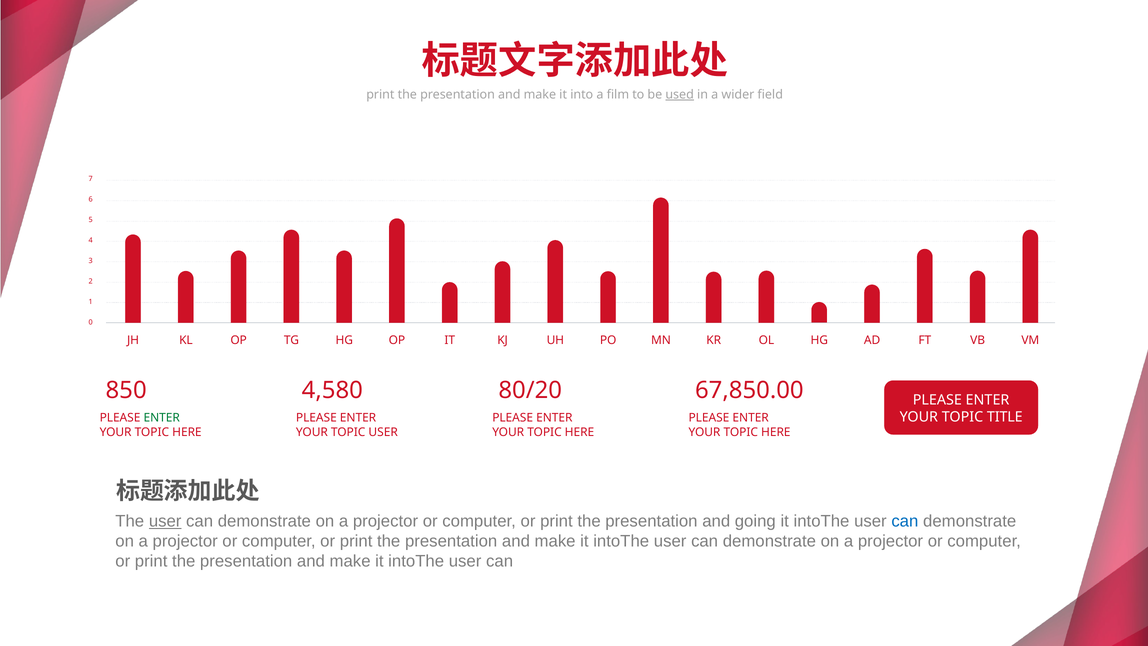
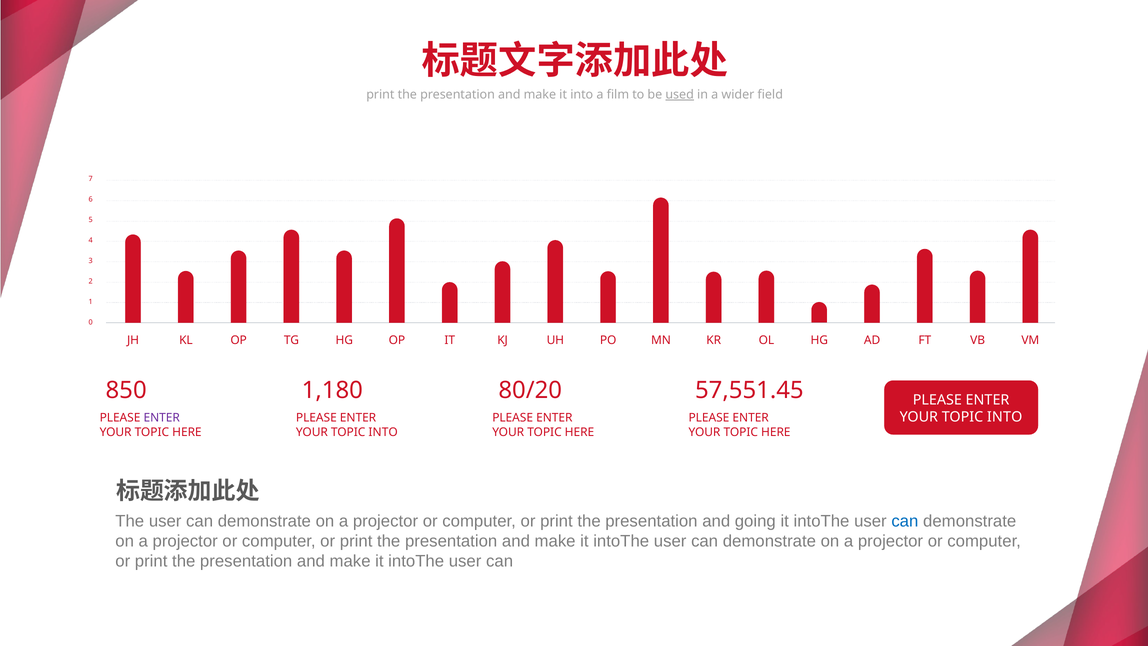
4,580: 4,580 -> 1,180
67,850.00: 67,850.00 -> 57,551.45
TITLE at (1005, 417): TITLE -> INTO
ENTER at (162, 418) colour: green -> purple
USER at (383, 432): USER -> INTO
user at (165, 521) underline: present -> none
